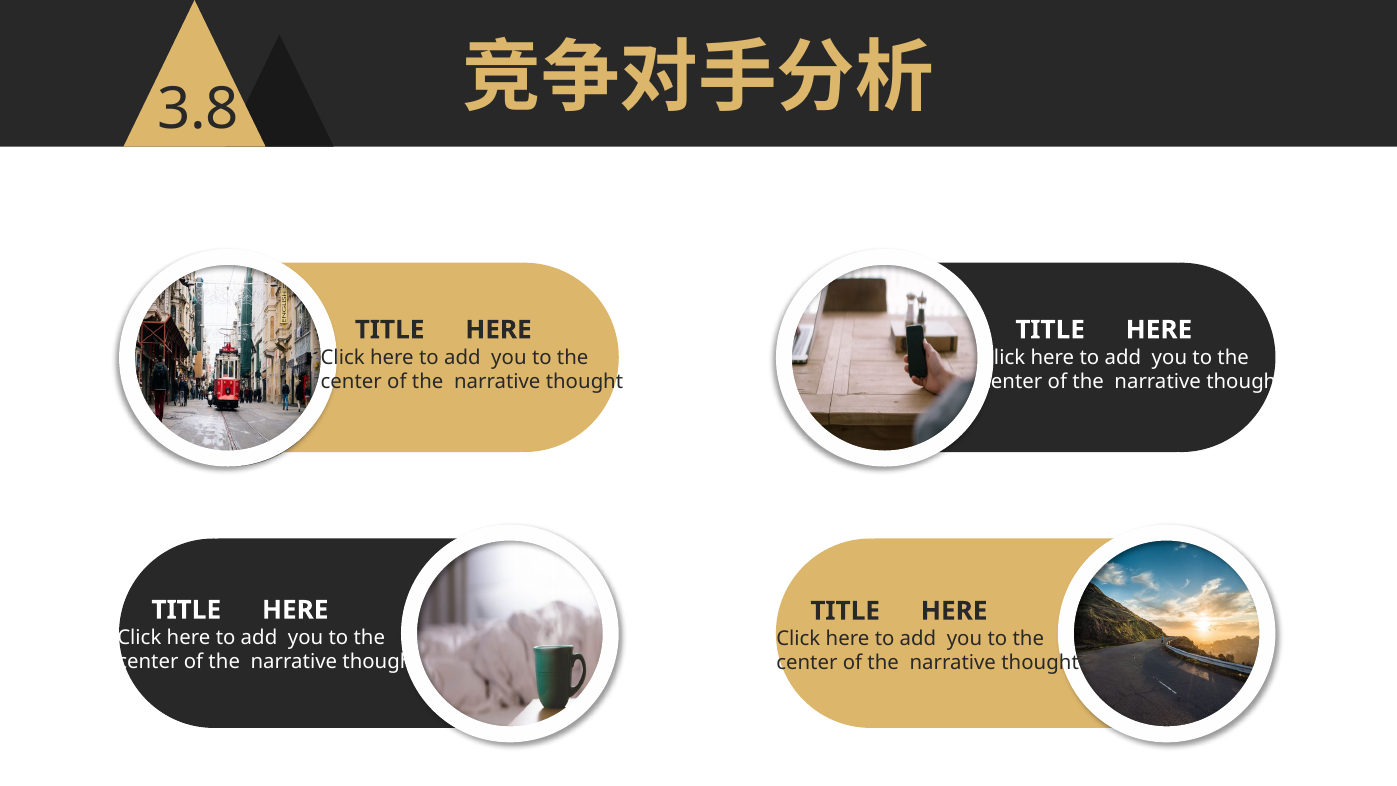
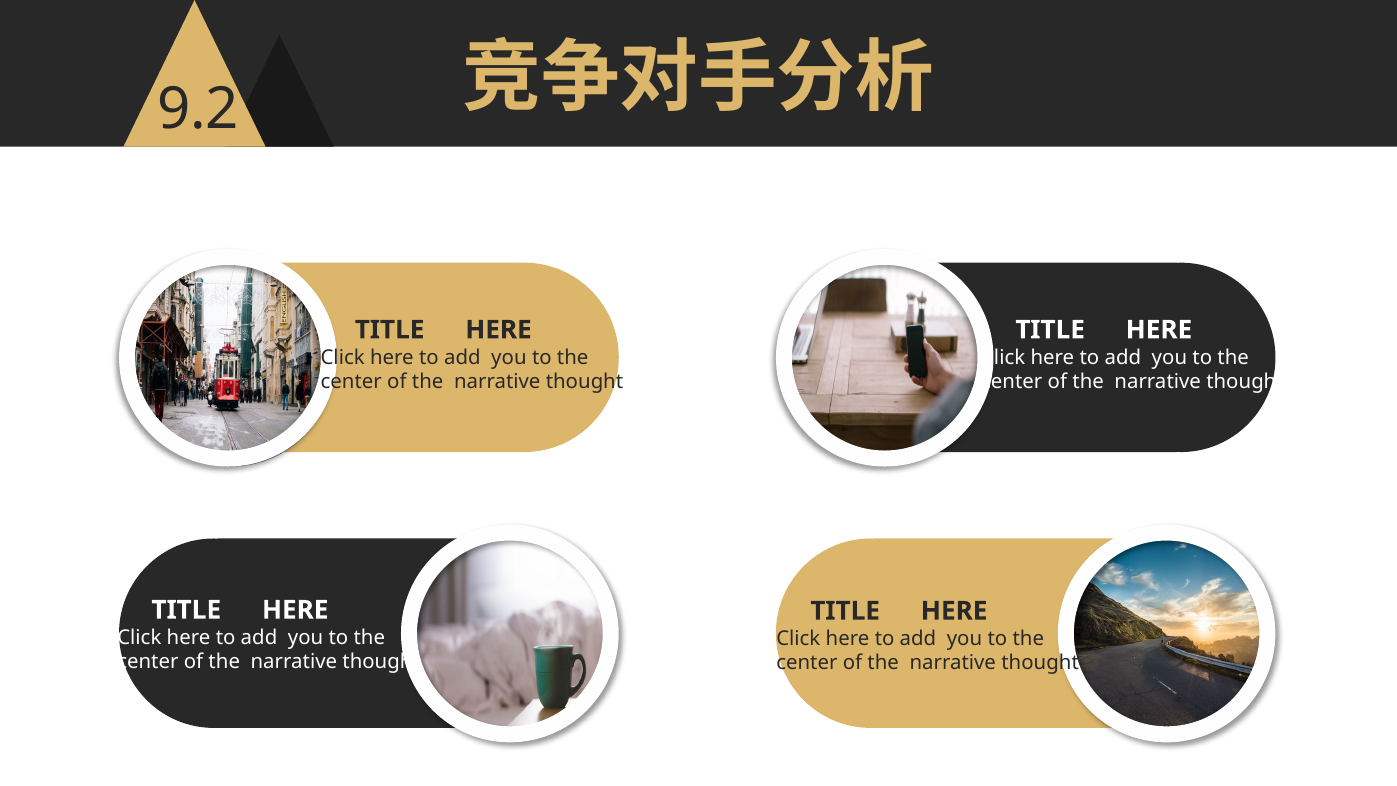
3.8: 3.8 -> 9.2
